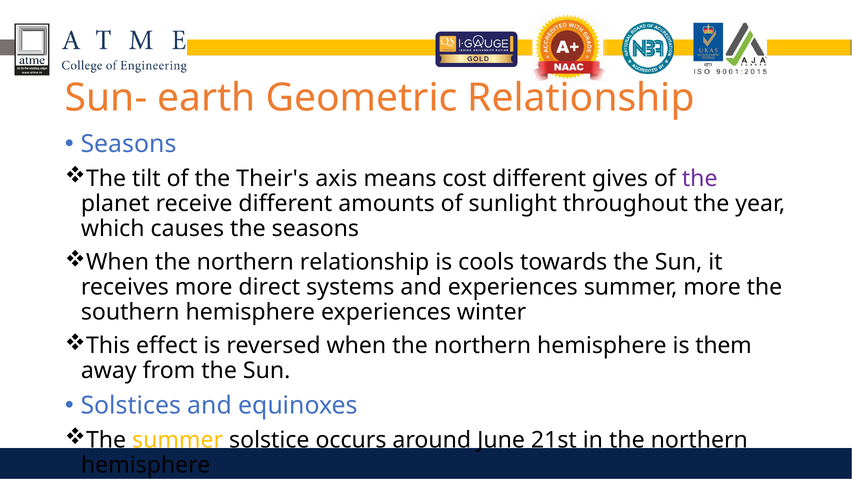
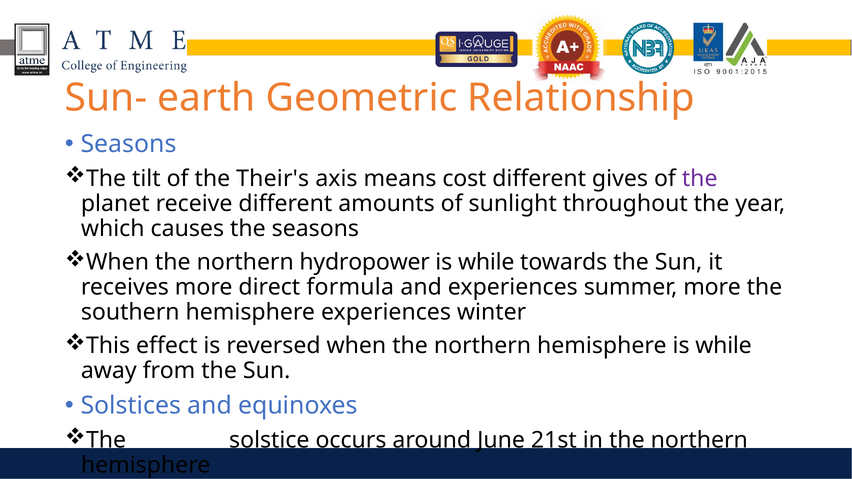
northern relationship: relationship -> hydropower
cools at (486, 262): cools -> while
systems: systems -> formula
hemisphere is them: them -> while
summer at (178, 440) colour: yellow -> white
